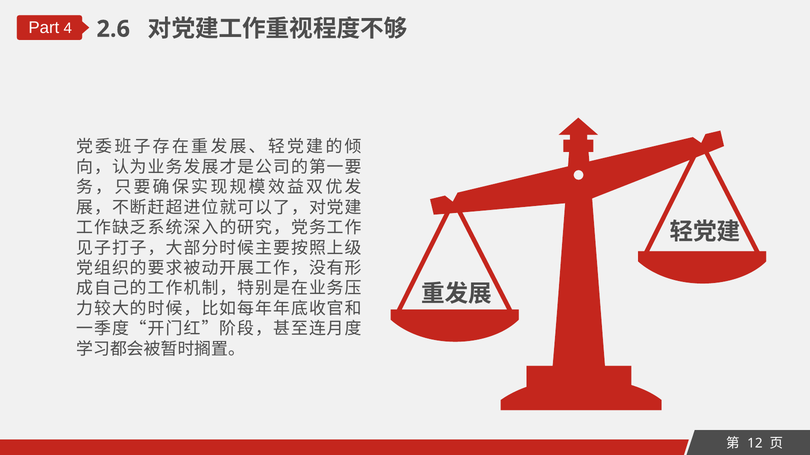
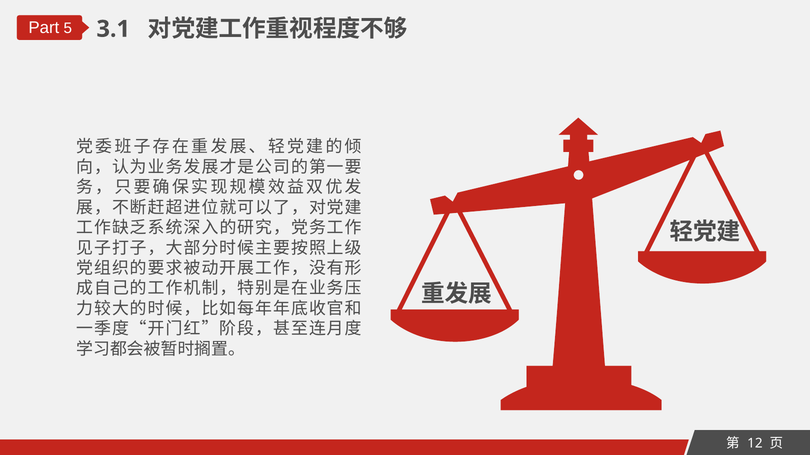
4: 4 -> 5
2.6: 2.6 -> 3.1
